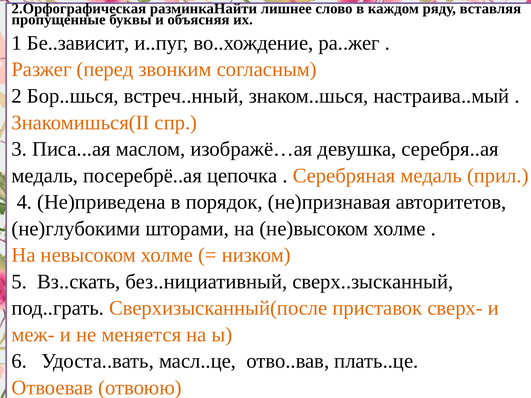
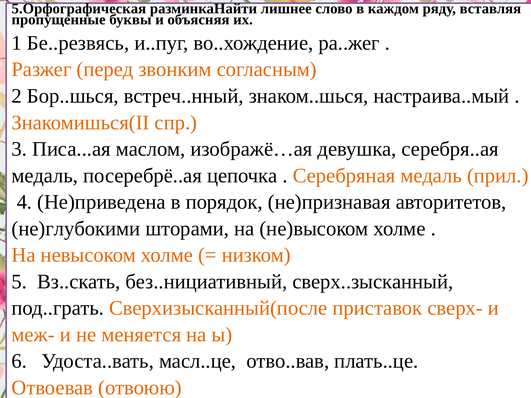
2.Орфографическая: 2.Орфографическая -> 5.Орфографическая
Бе..зависит: Бе..зависит -> Бе..резвясь
